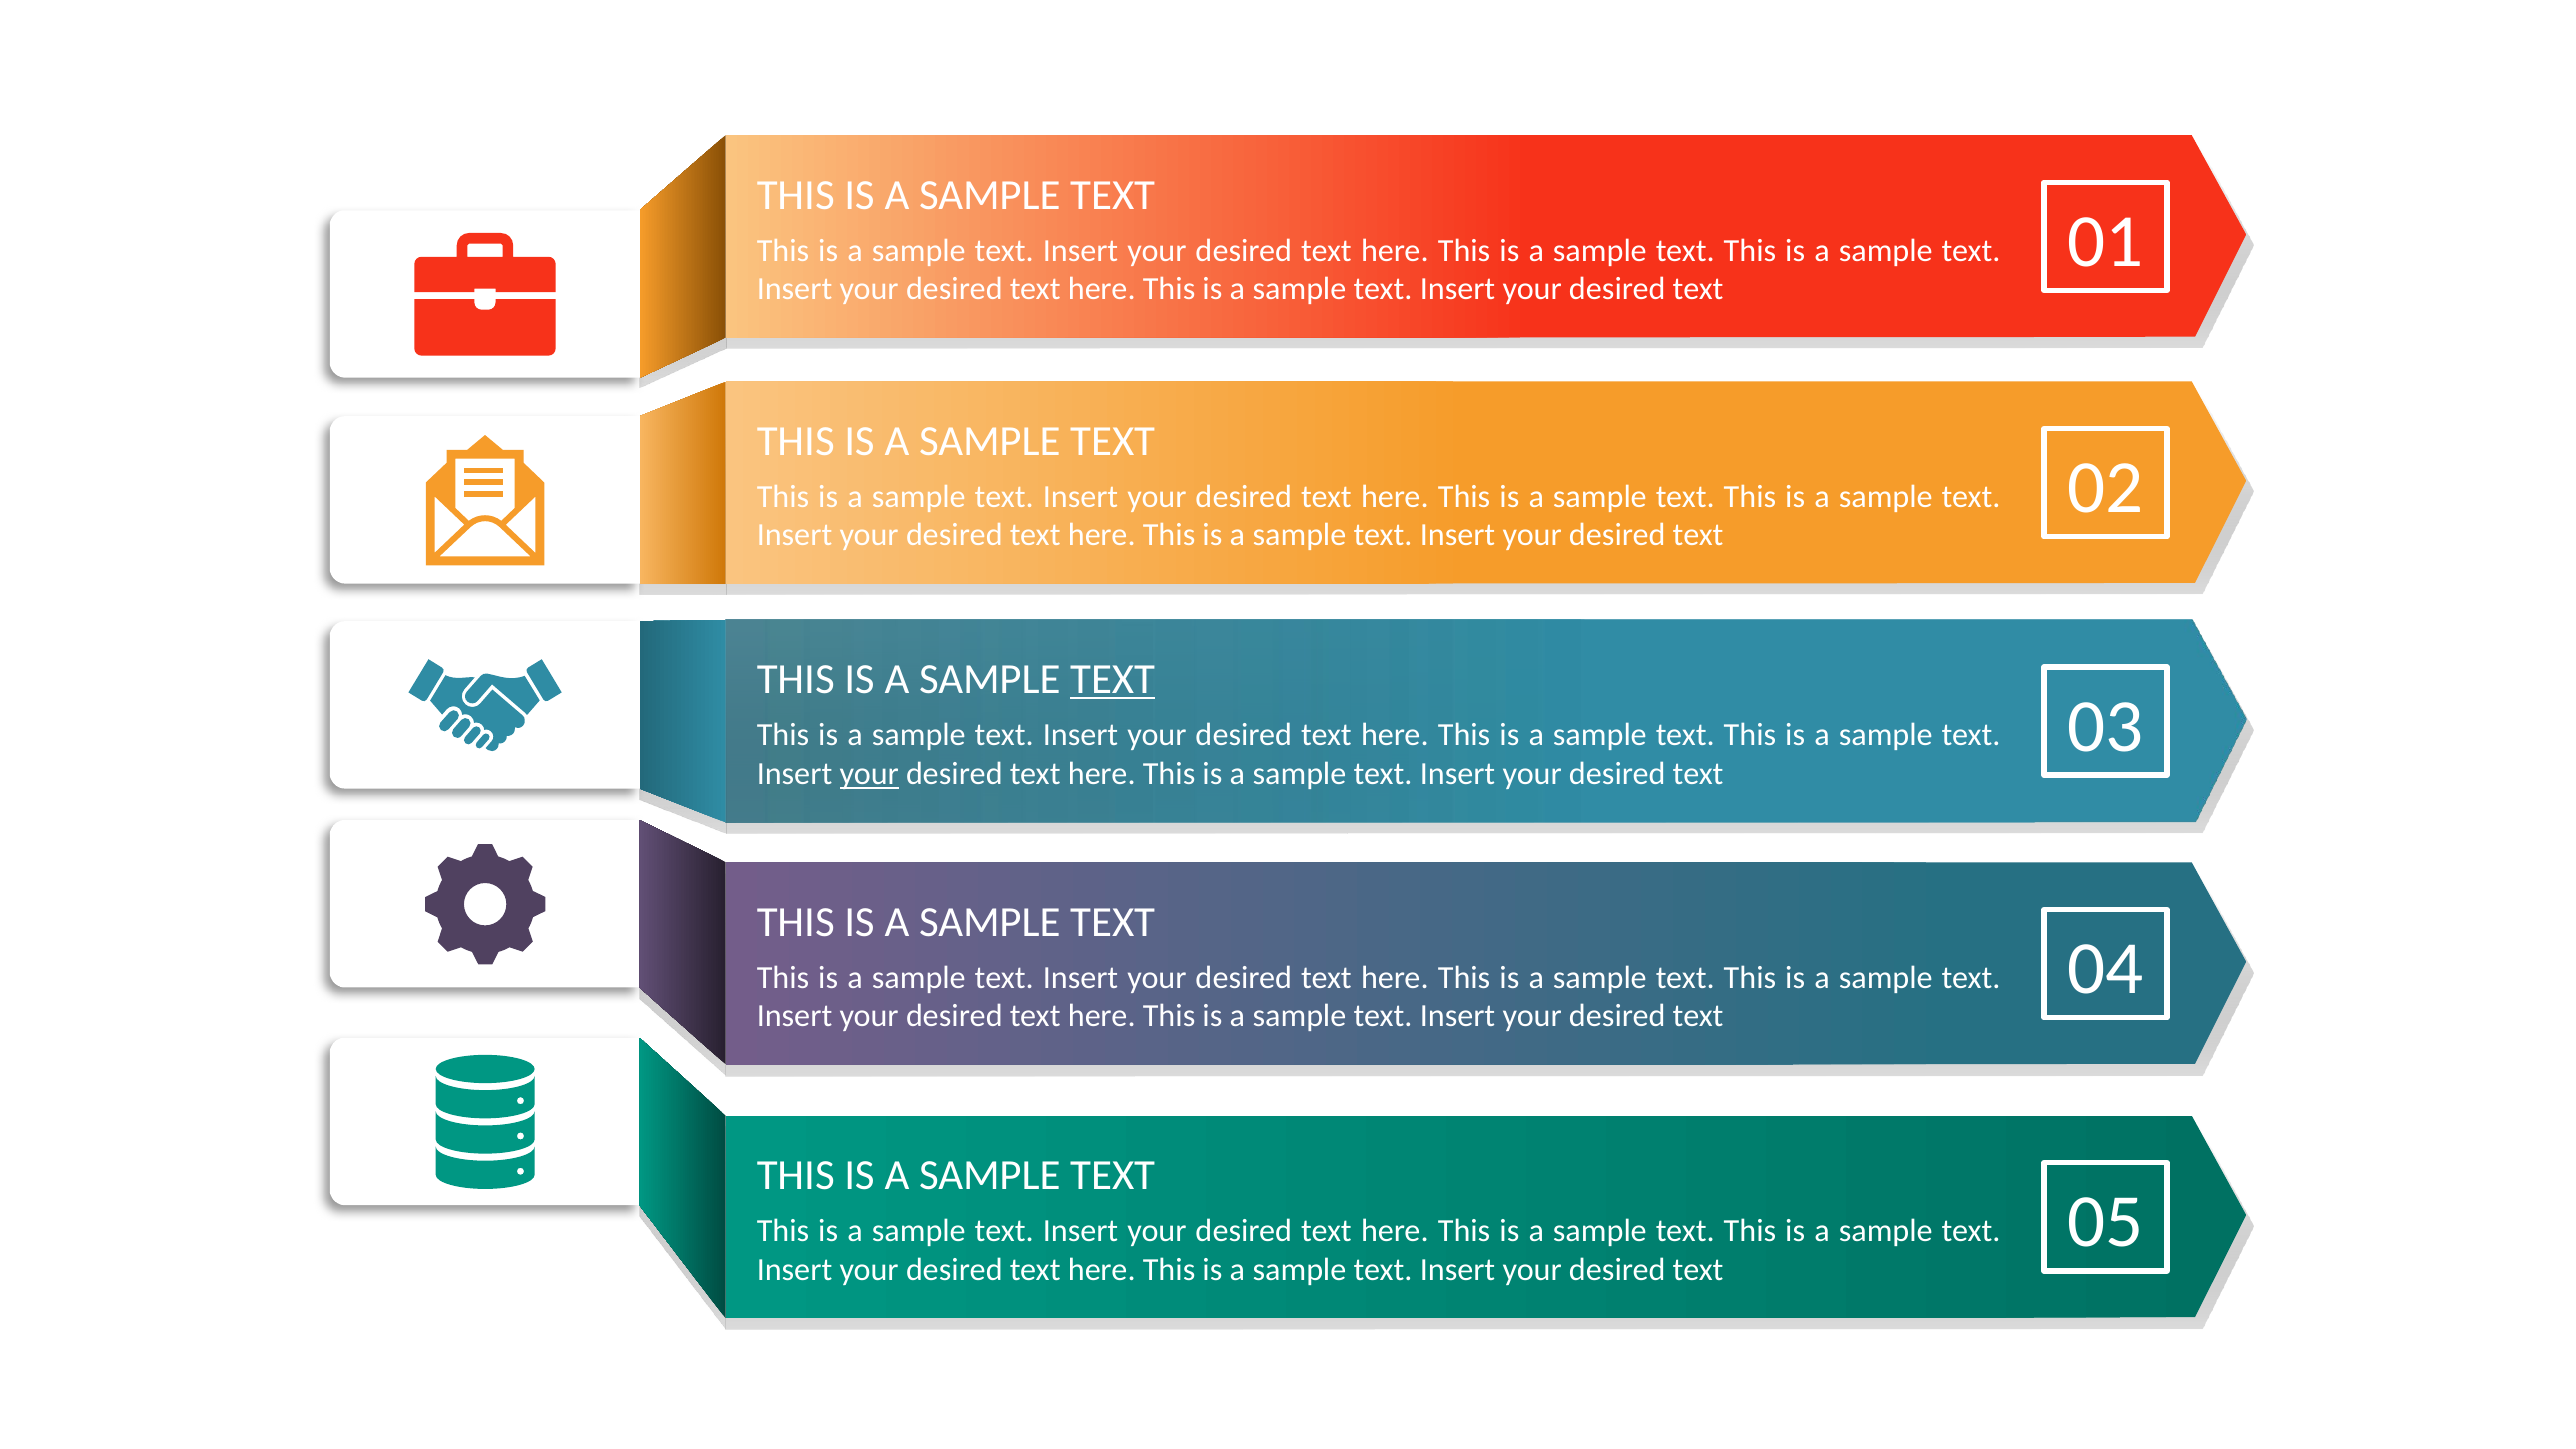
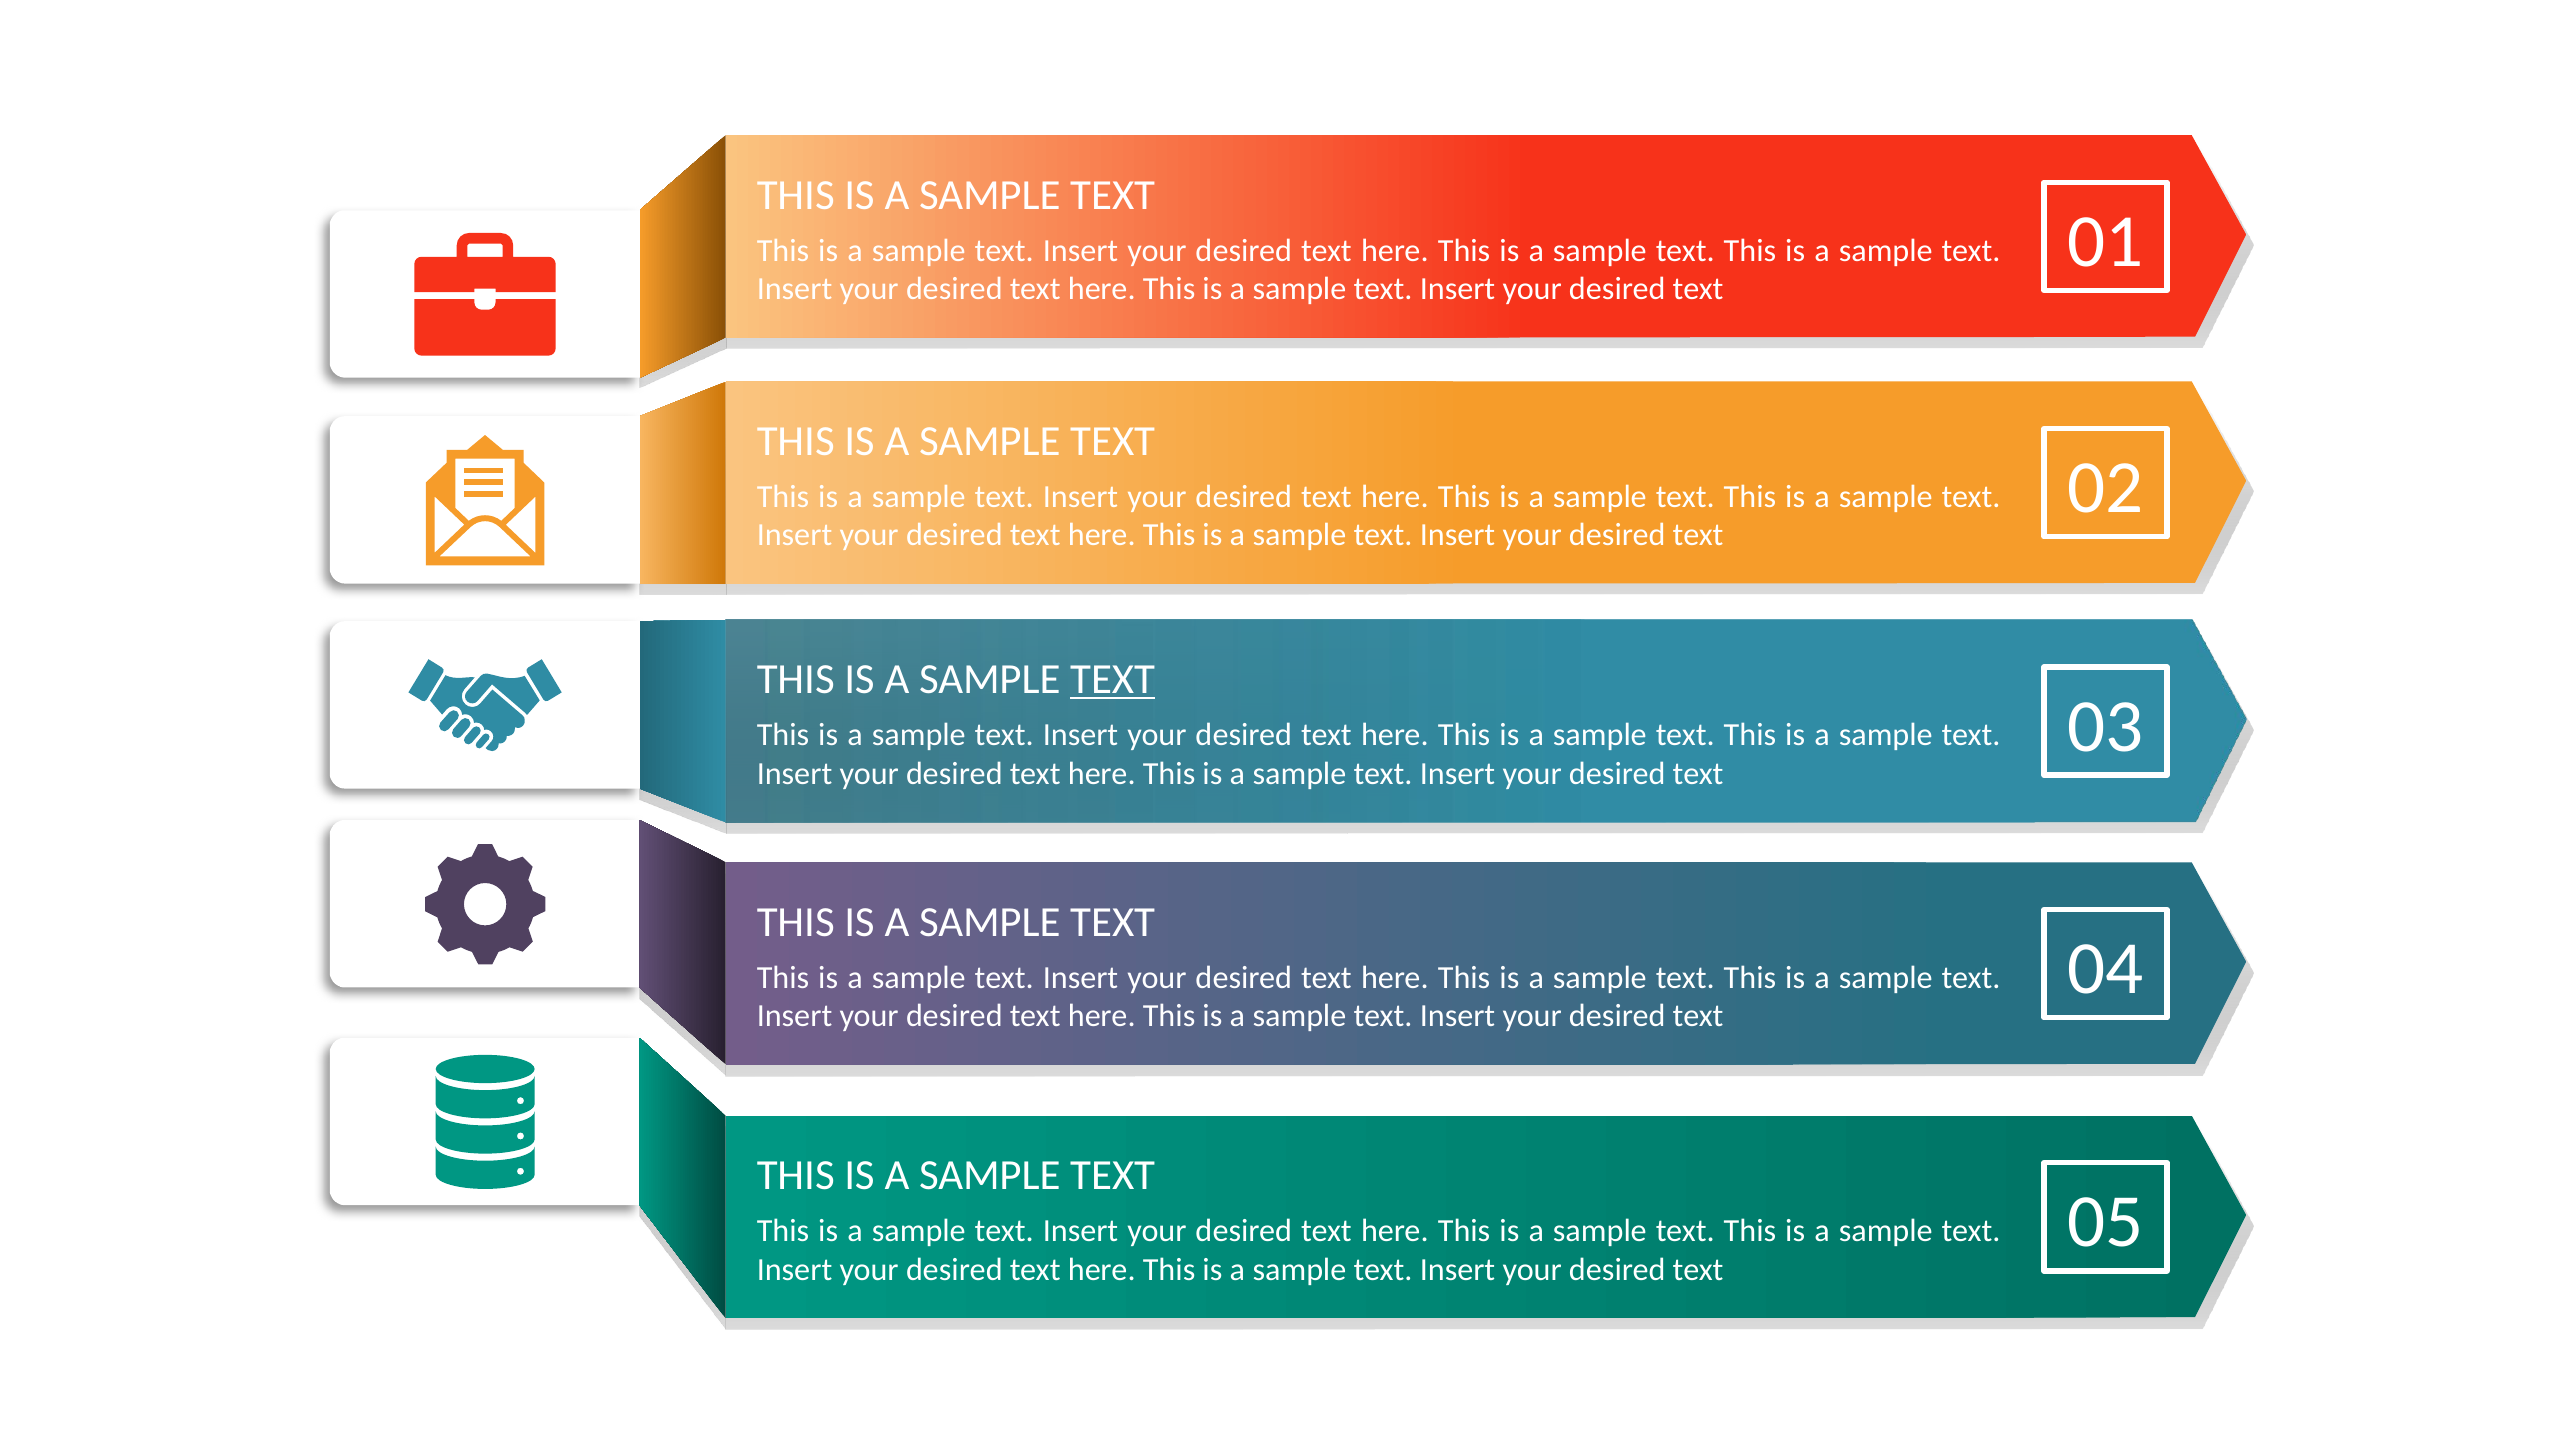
your at (869, 774) underline: present -> none
